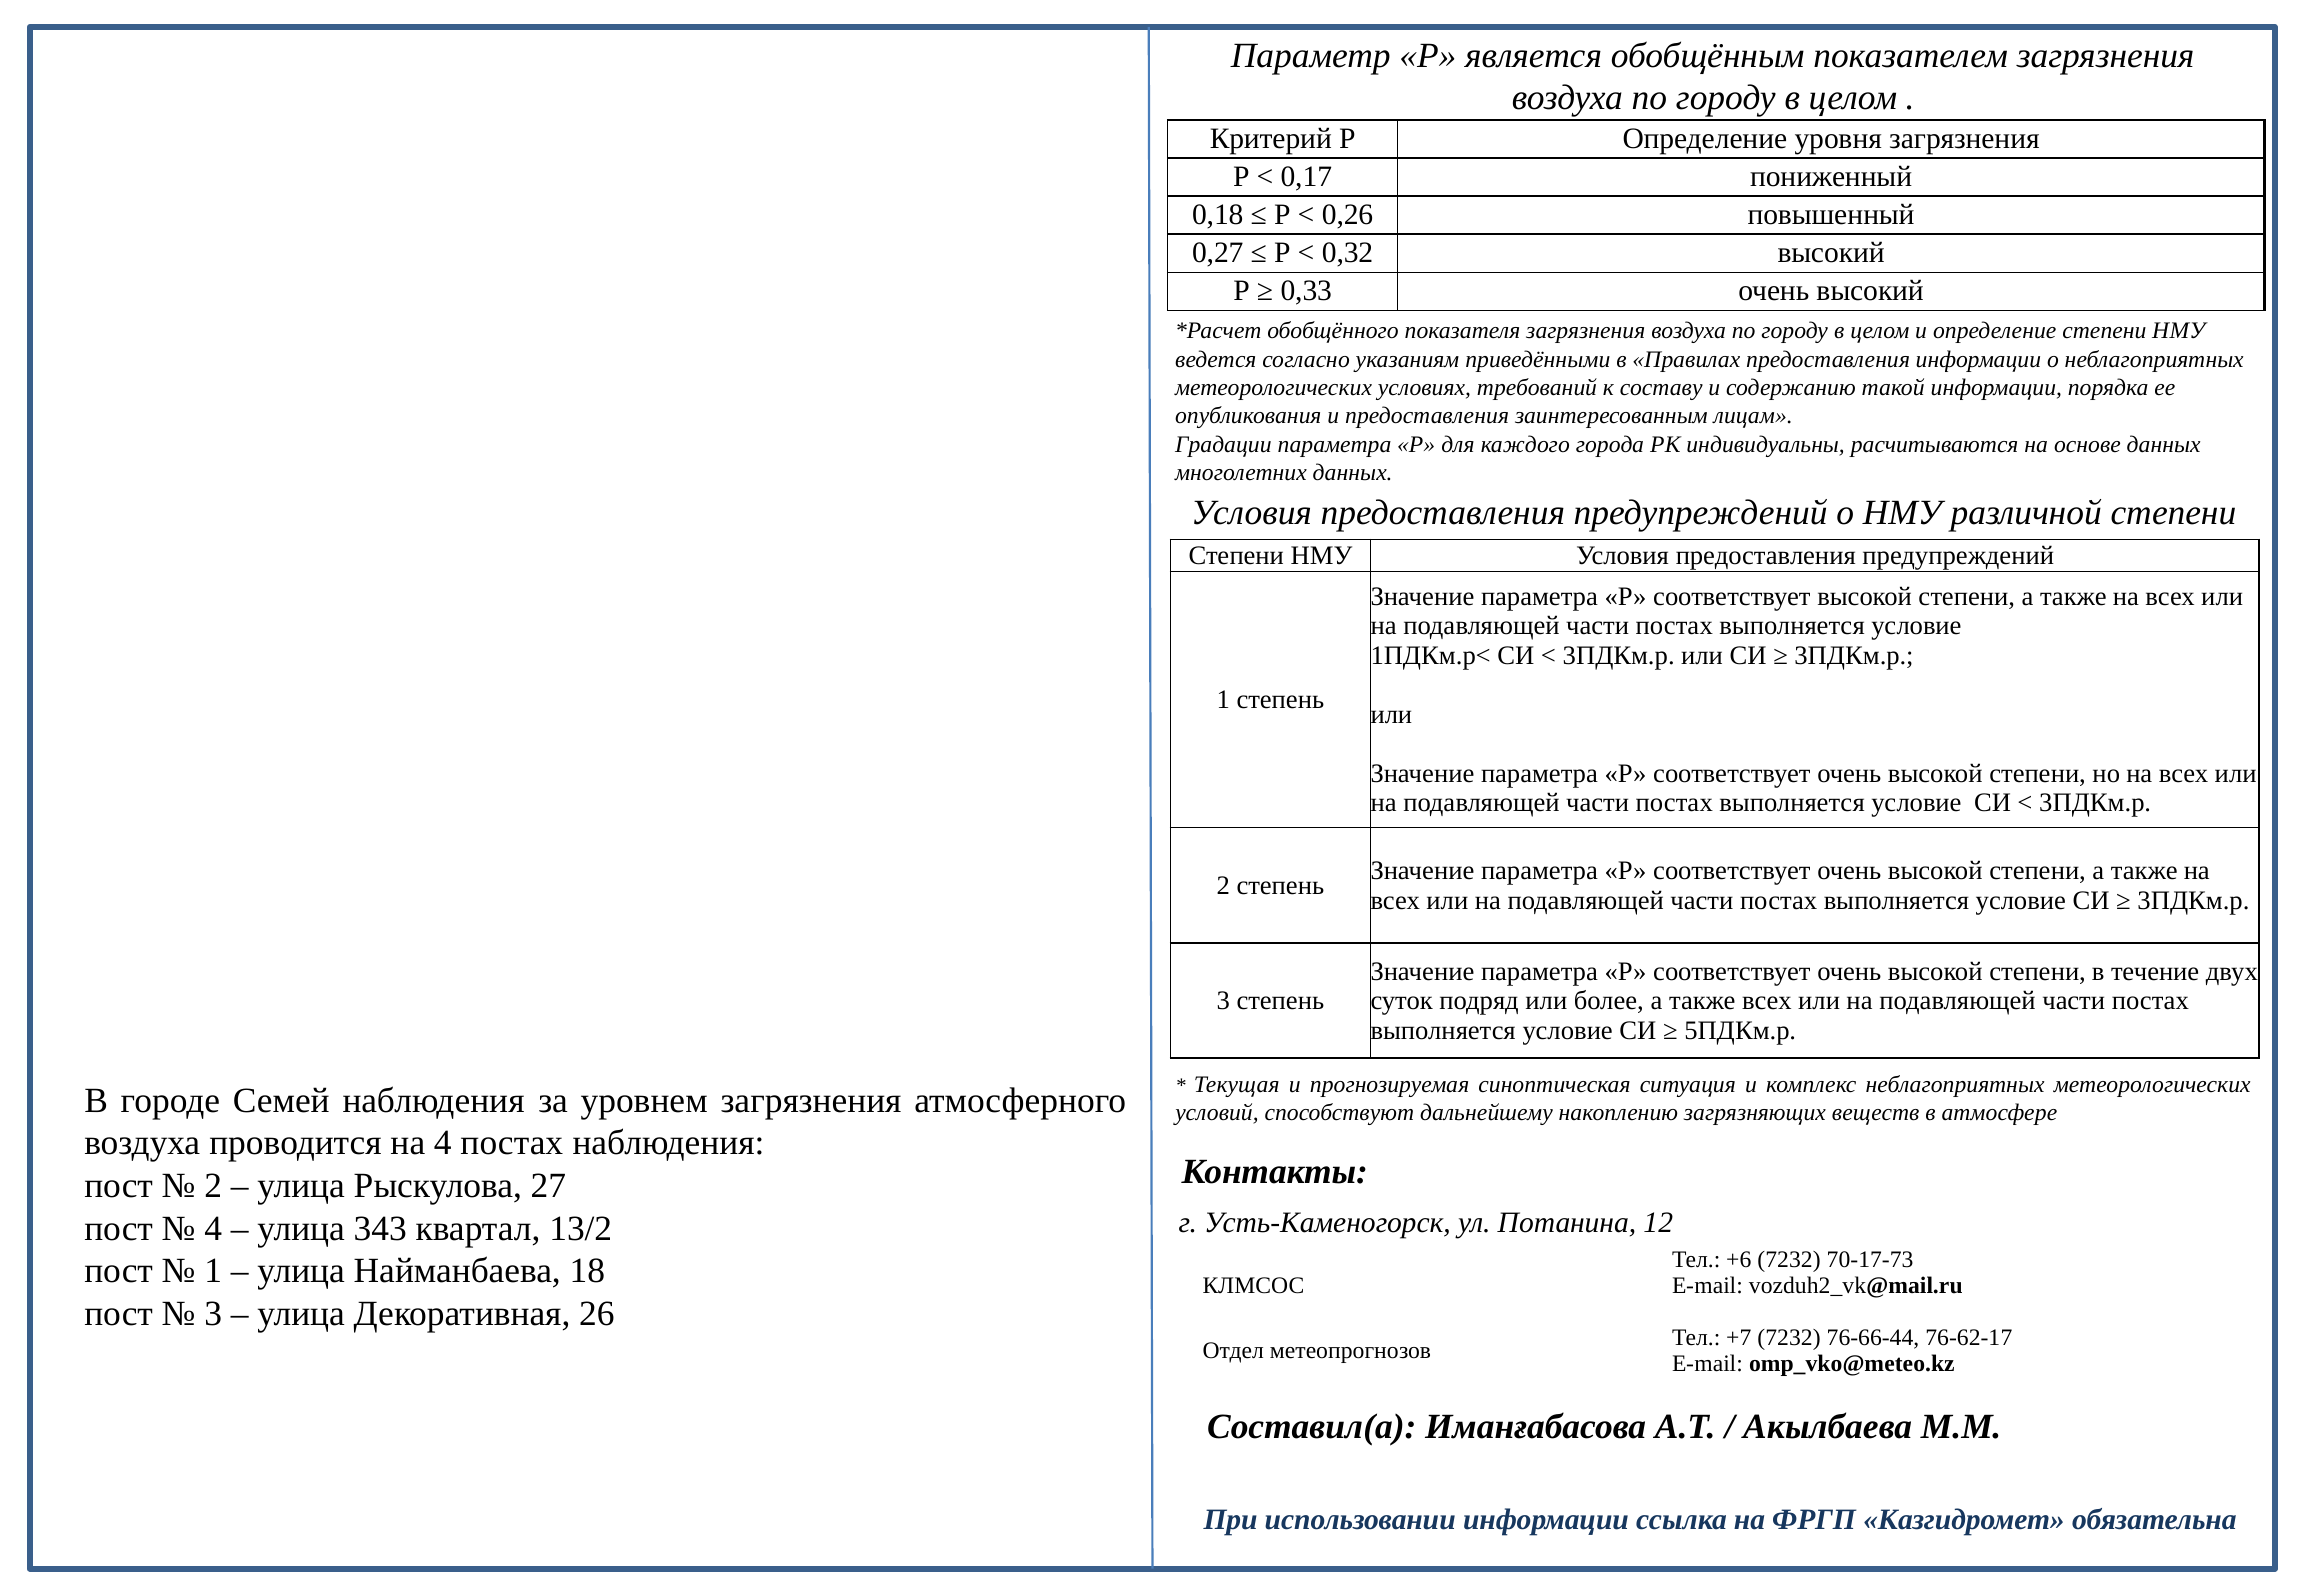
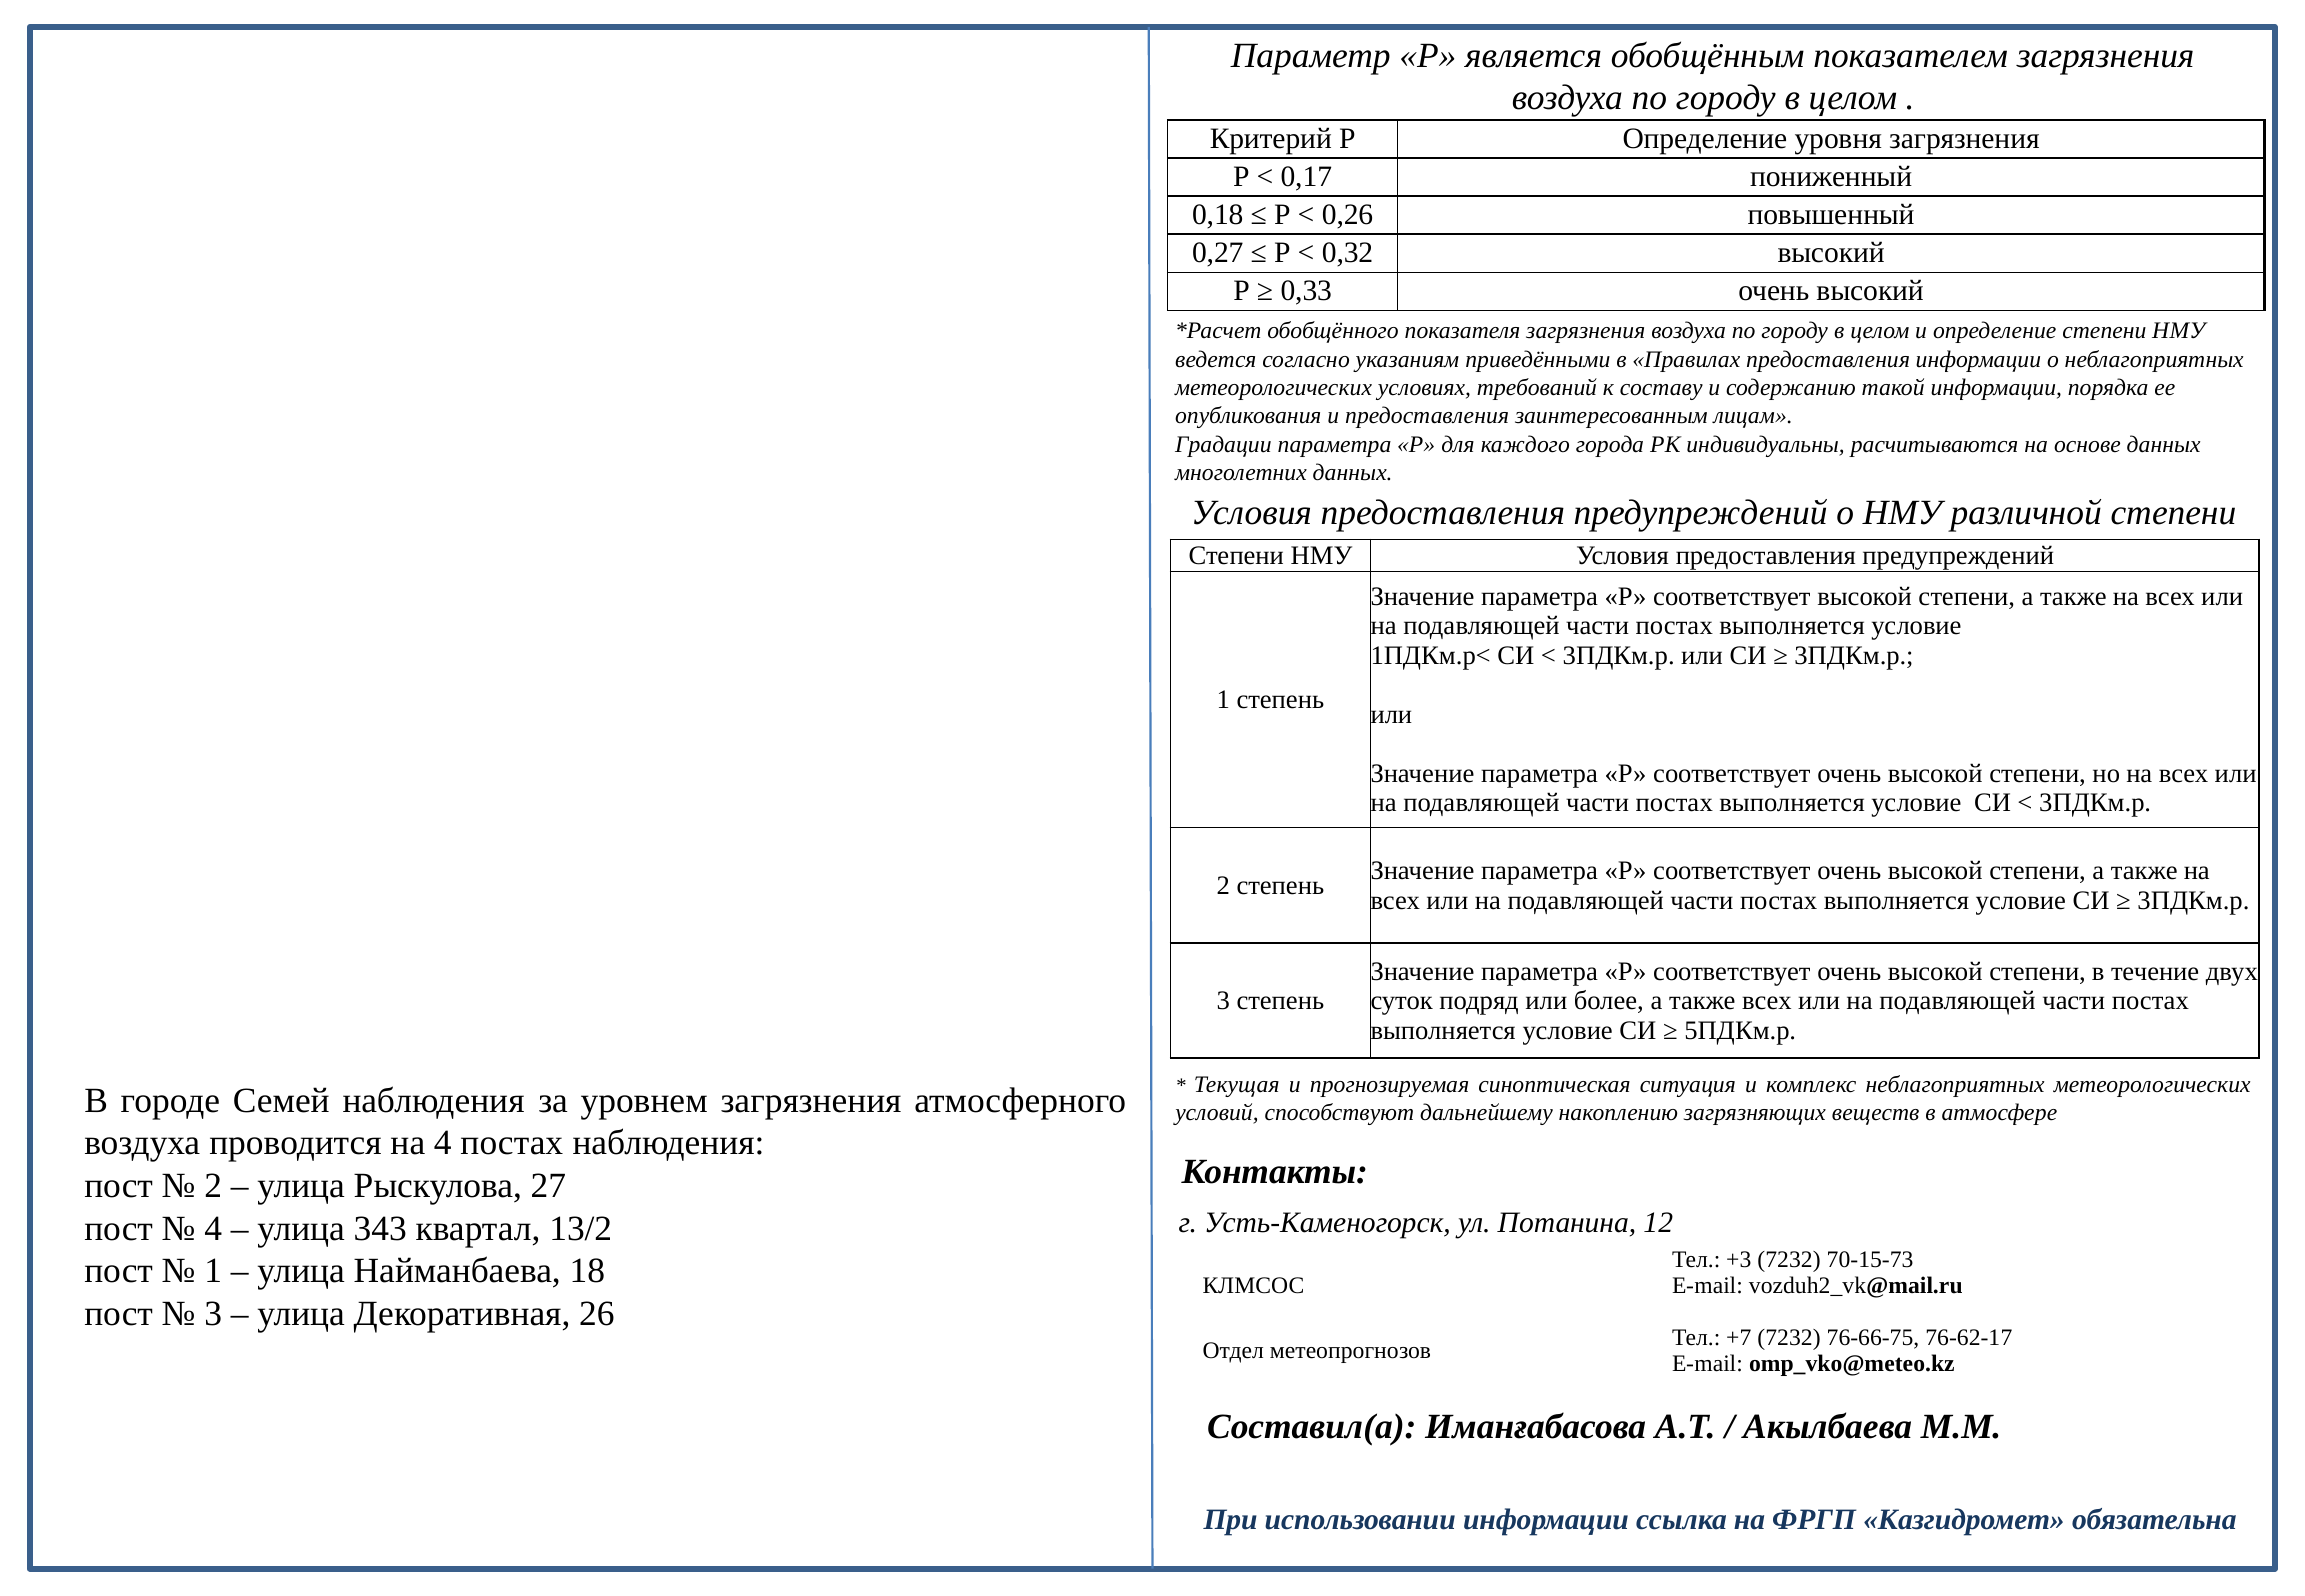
+6: +6 -> +3
70-17-73: 70-17-73 -> 70-15-73
76-66-44: 76-66-44 -> 76-66-75
